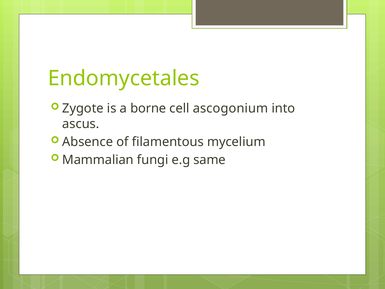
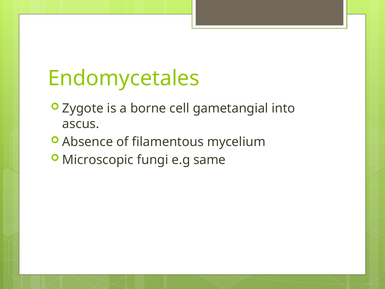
ascogonium: ascogonium -> gametangial
Mammalian: Mammalian -> Microscopic
